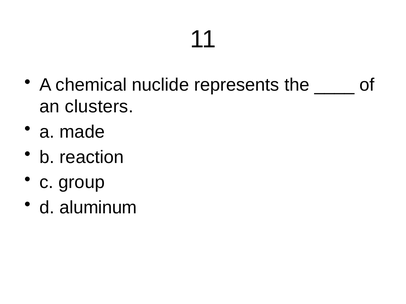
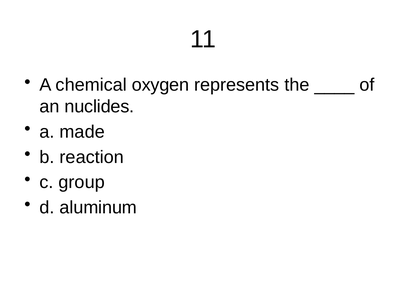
nuclide: nuclide -> oxygen
clusters: clusters -> nuclides
